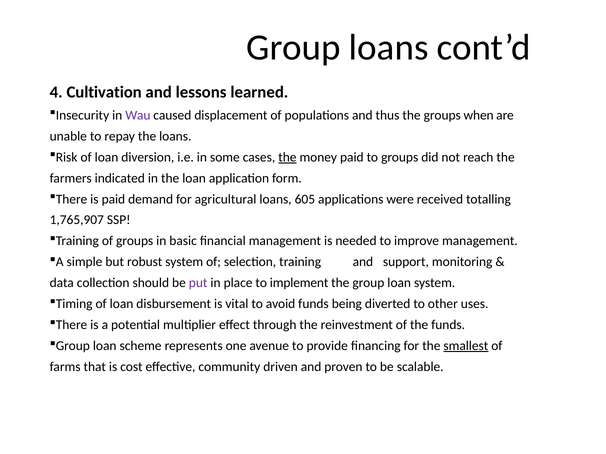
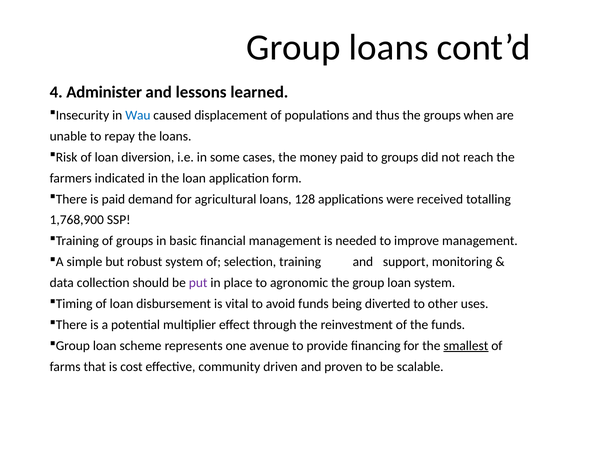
Cultivation: Cultivation -> Administer
Wau colour: purple -> blue
the at (287, 157) underline: present -> none
605: 605 -> 128
1,765,907: 1,765,907 -> 1,768,900
implement: implement -> agronomic
